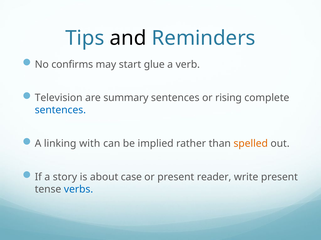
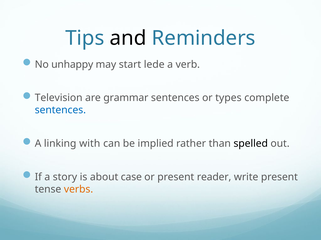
confirms: confirms -> unhappy
glue: glue -> lede
summary: summary -> grammar
rising: rising -> types
spelled colour: orange -> black
verbs colour: blue -> orange
